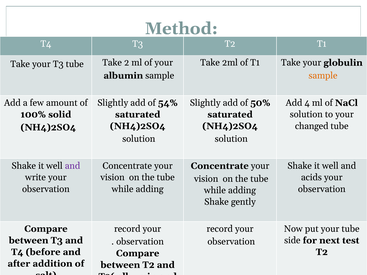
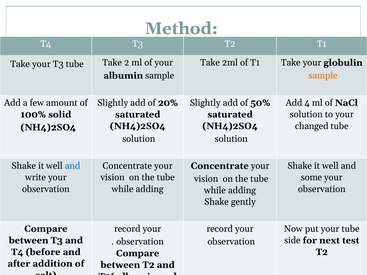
54%: 54% -> 20%
and at (73, 166) colour: purple -> blue
acids: acids -> some
